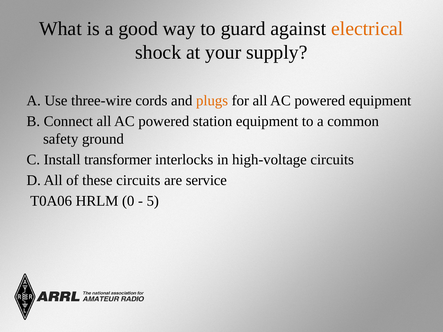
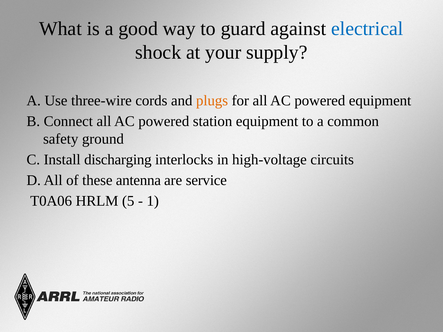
electrical colour: orange -> blue
transformer: transformer -> discharging
these circuits: circuits -> antenna
0: 0 -> 5
5: 5 -> 1
